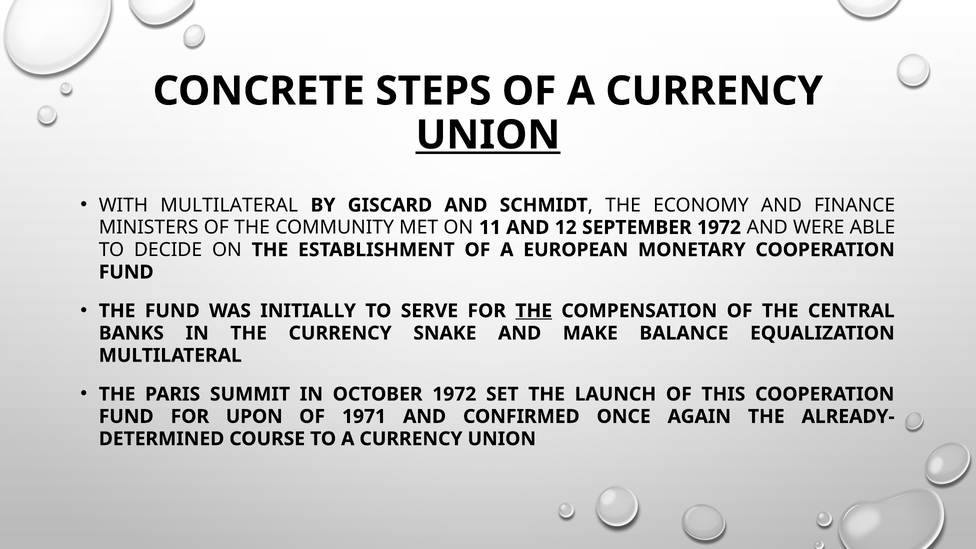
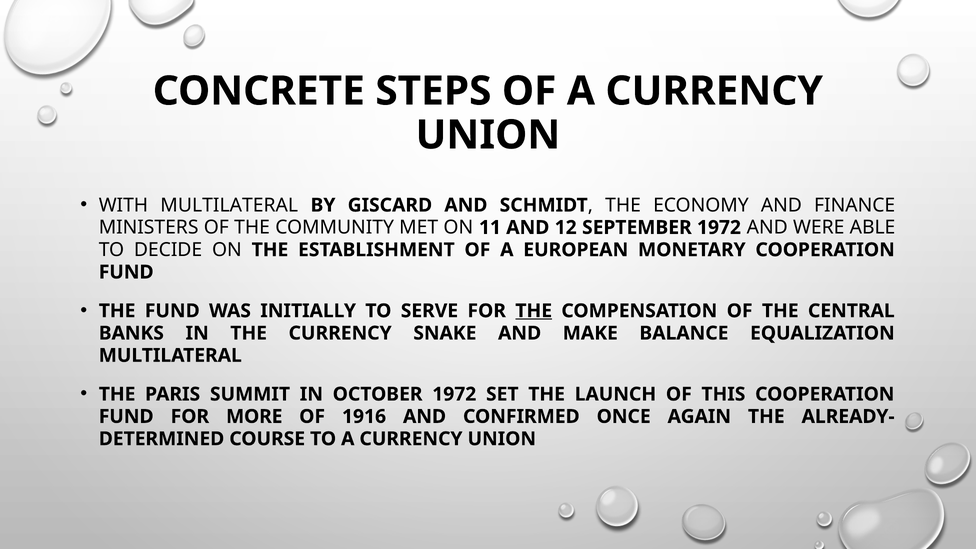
UNION at (488, 135) underline: present -> none
UPON: UPON -> MORE
1971: 1971 -> 1916
